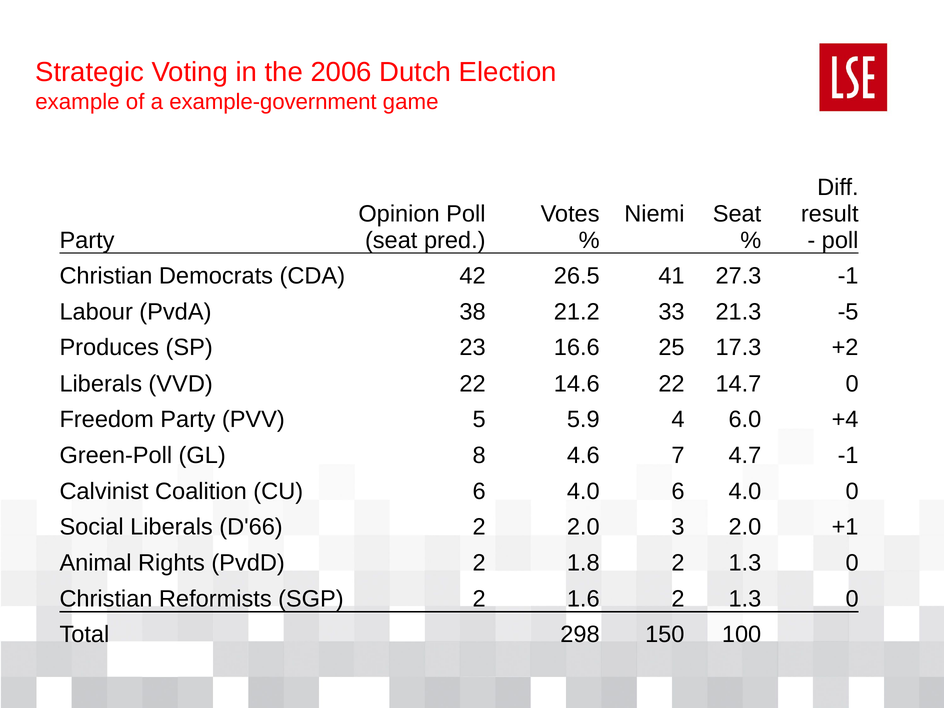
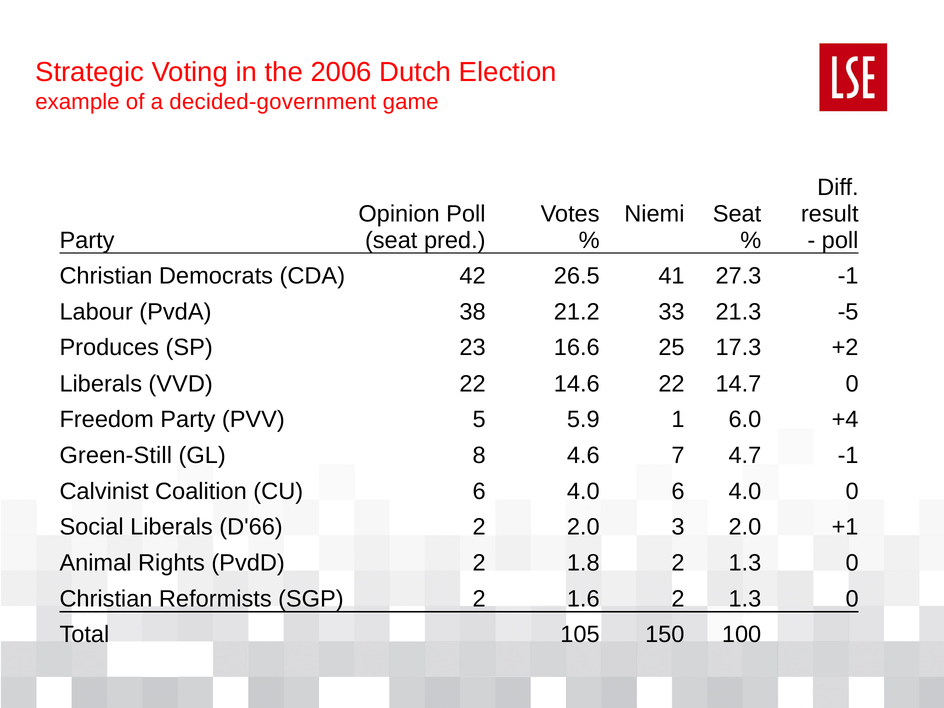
example-government: example-government -> decided-government
4: 4 -> 1
Green-Poll: Green-Poll -> Green-Still
298: 298 -> 105
